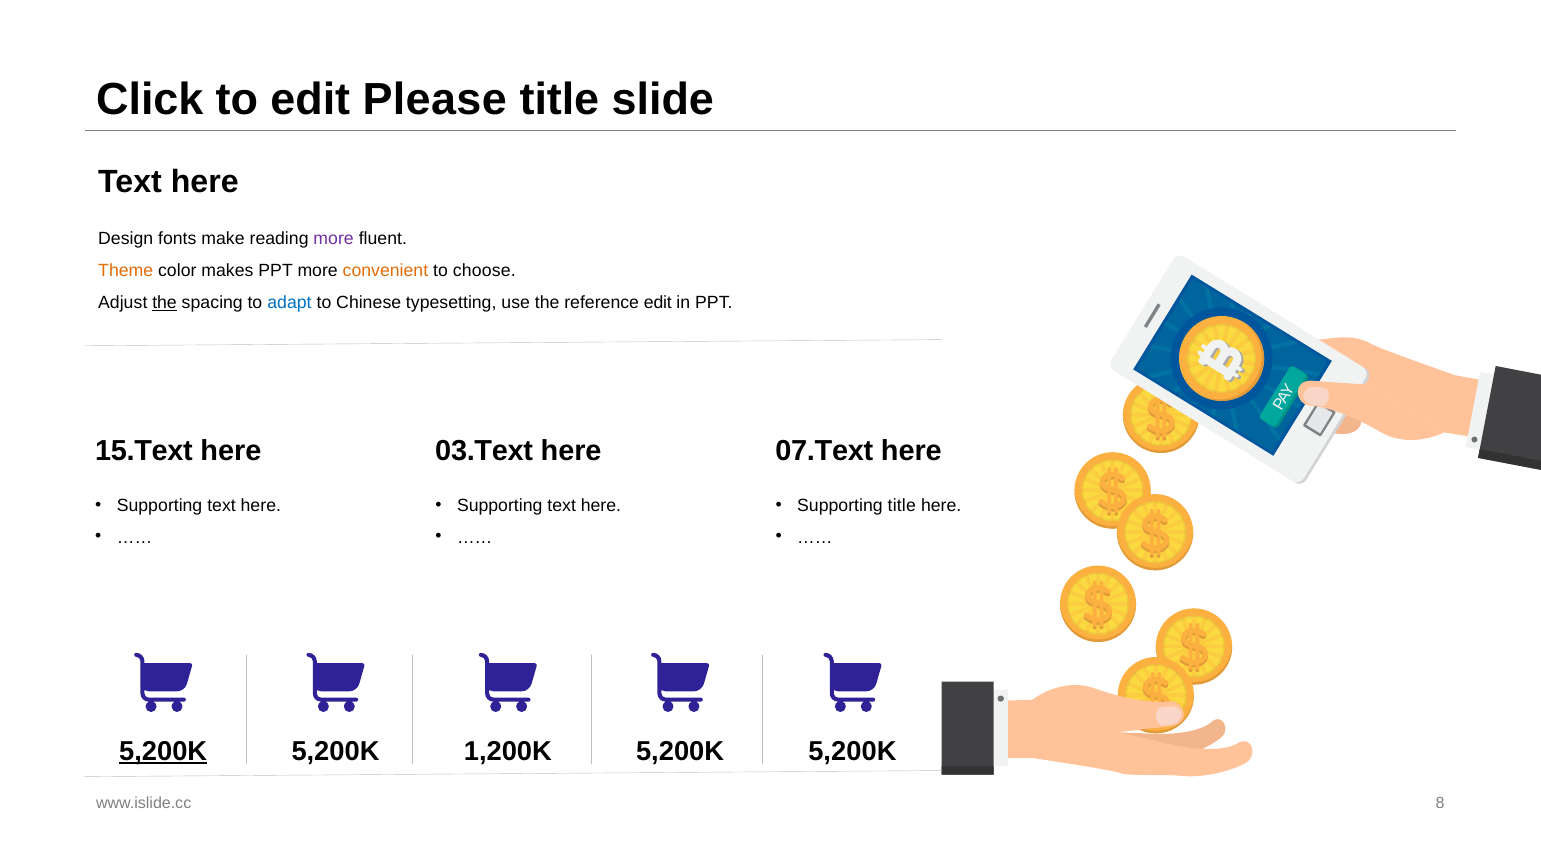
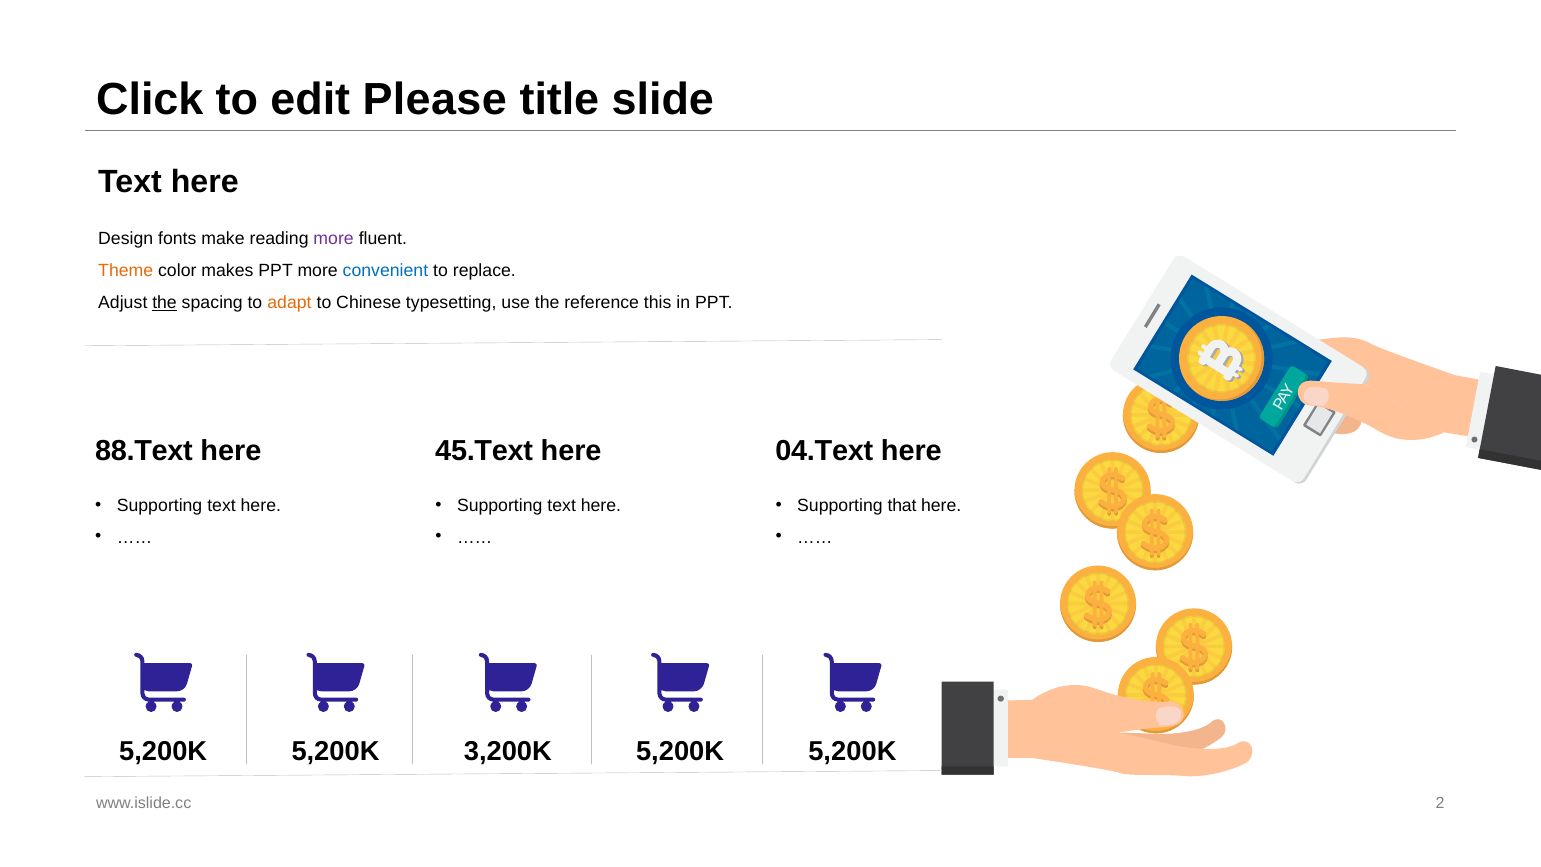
convenient colour: orange -> blue
choose: choose -> replace
adapt colour: blue -> orange
reference edit: edit -> this
15.Text: 15.Text -> 88.Text
03.Text: 03.Text -> 45.Text
07.Text: 07.Text -> 04.Text
Supporting title: title -> that
5,200K at (163, 751) underline: present -> none
1,200K: 1,200K -> 3,200K
8: 8 -> 2
